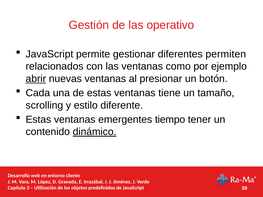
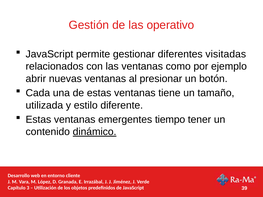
permiten: permiten -> visitadas
abrir underline: present -> none
scrolling: scrolling -> utilizada
